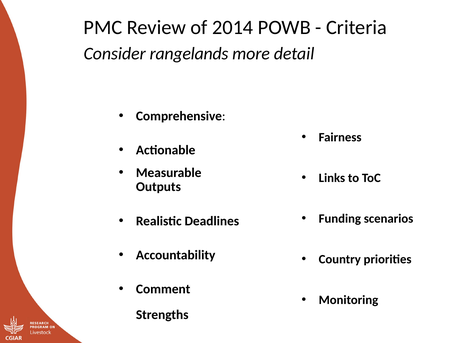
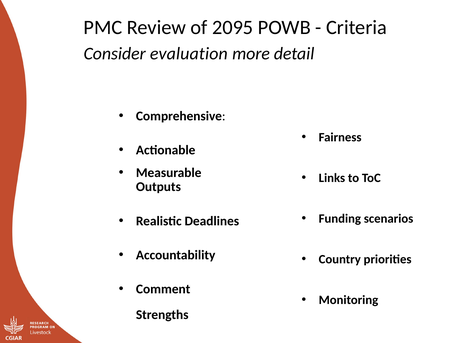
2014: 2014 -> 2095
rangelands: rangelands -> evaluation
